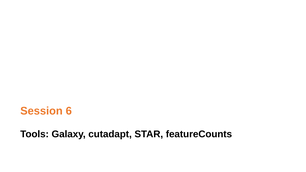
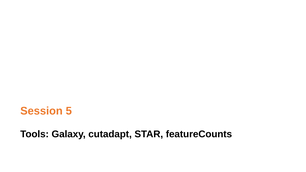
6: 6 -> 5
